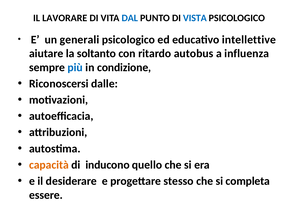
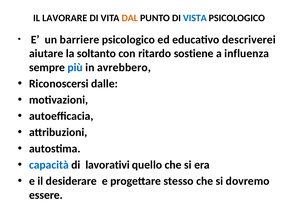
DAL colour: blue -> orange
generali: generali -> barriere
intellettive: intellettive -> descriverei
autobus: autobus -> sostiene
condizione: condizione -> avrebbero
capacità colour: orange -> blue
inducono: inducono -> lavorativi
completa: completa -> dovremo
